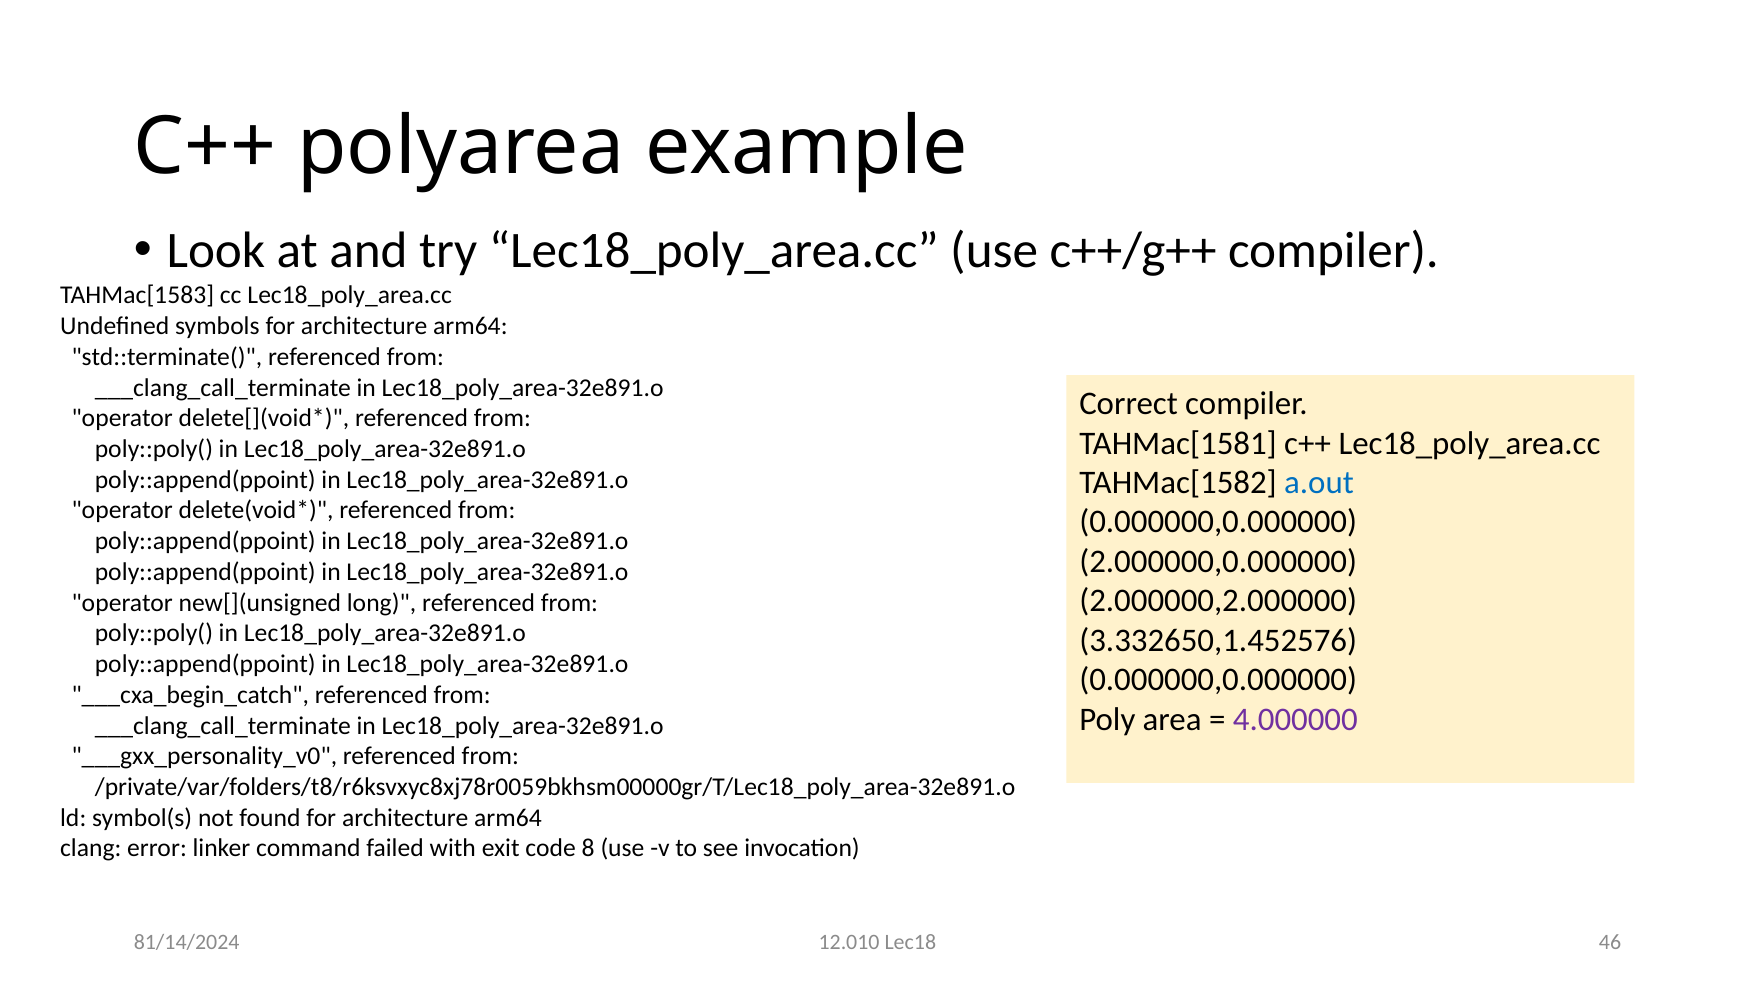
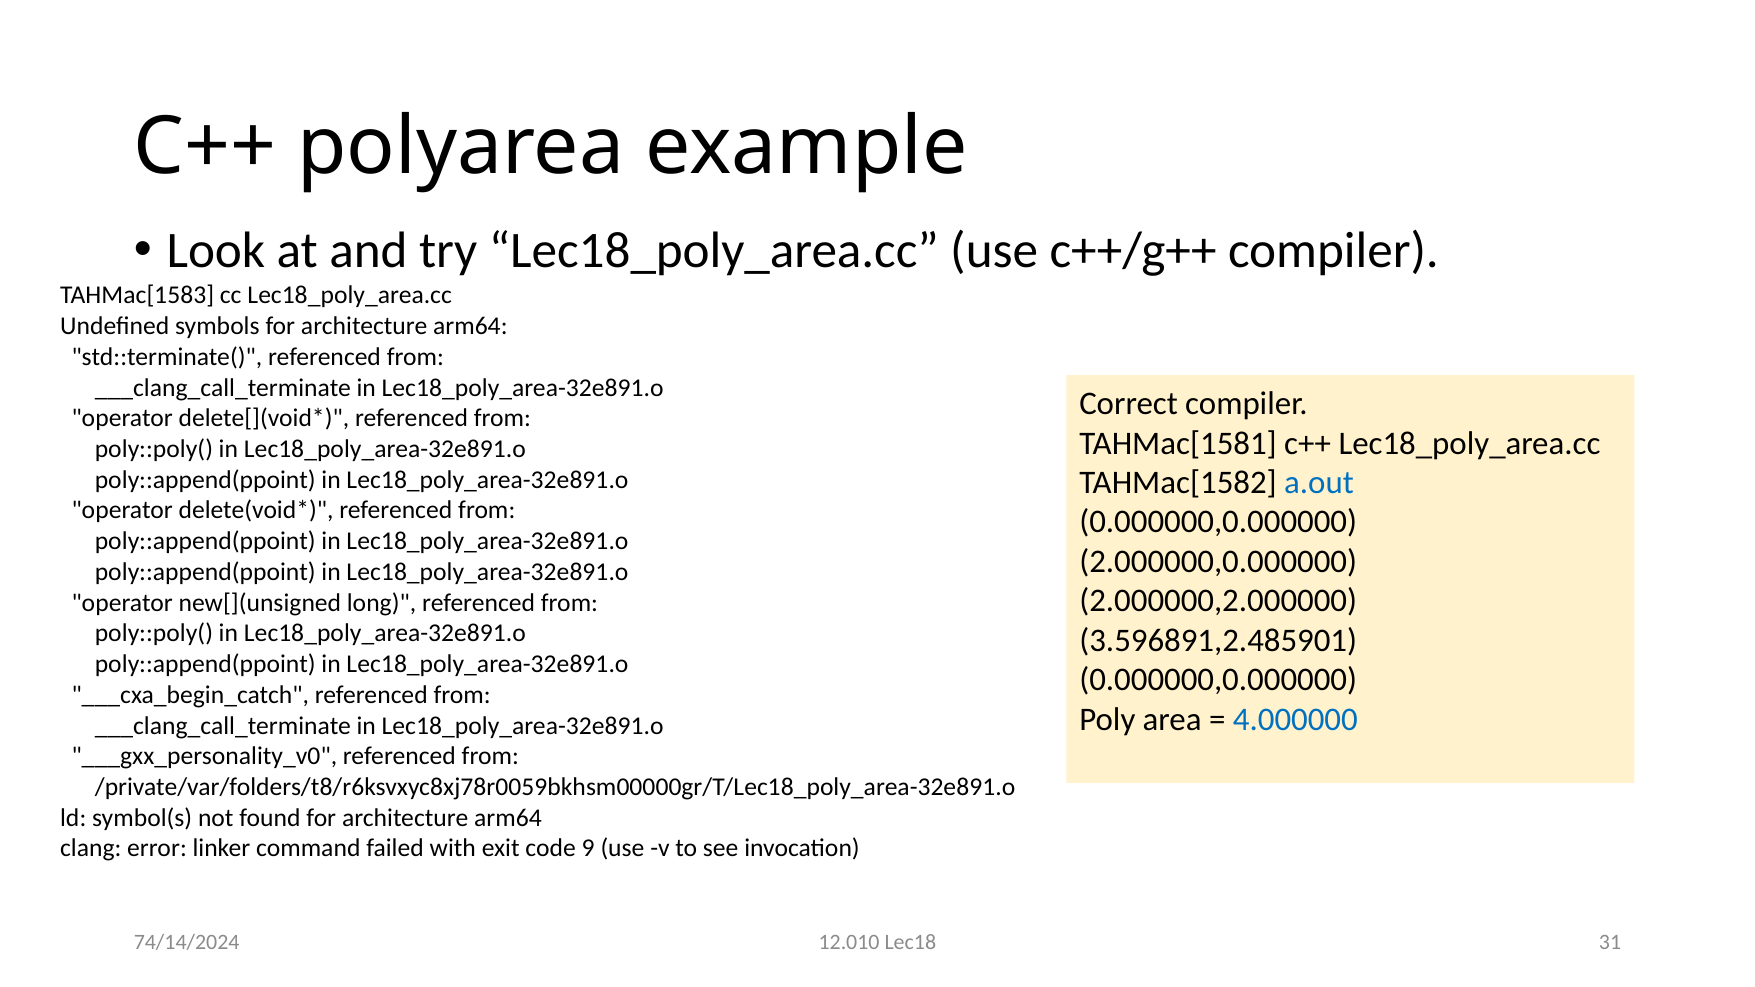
3.332650,1.452576: 3.332650,1.452576 -> 3.596891,2.485901
4.000000 colour: purple -> blue
8: 8 -> 9
46: 46 -> 31
81/14/2024: 81/14/2024 -> 74/14/2024
